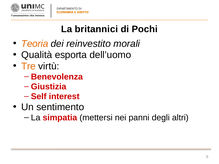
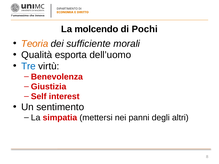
britannici: britannici -> molcendo
reinvestito: reinvestito -> sufficiente
Tre colour: orange -> blue
